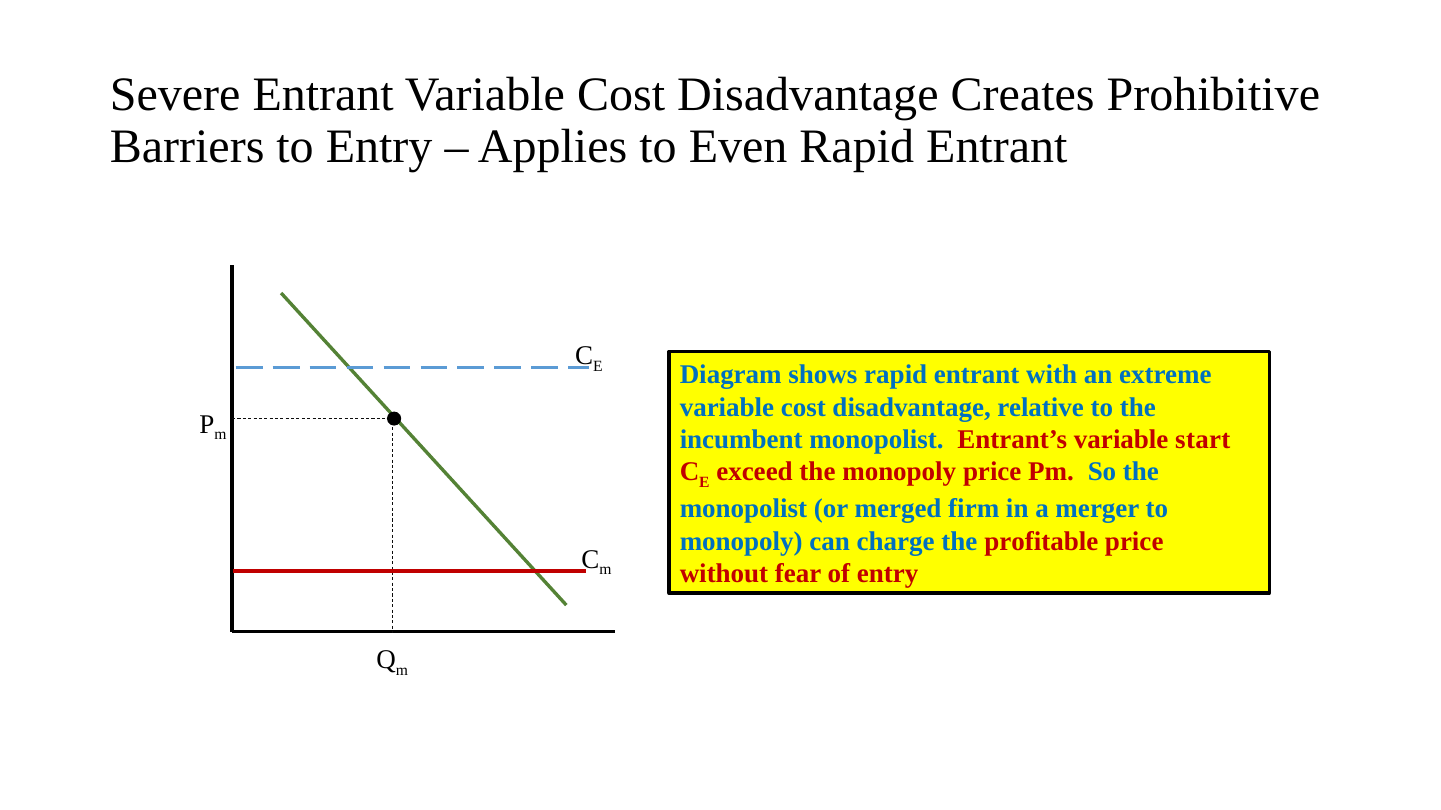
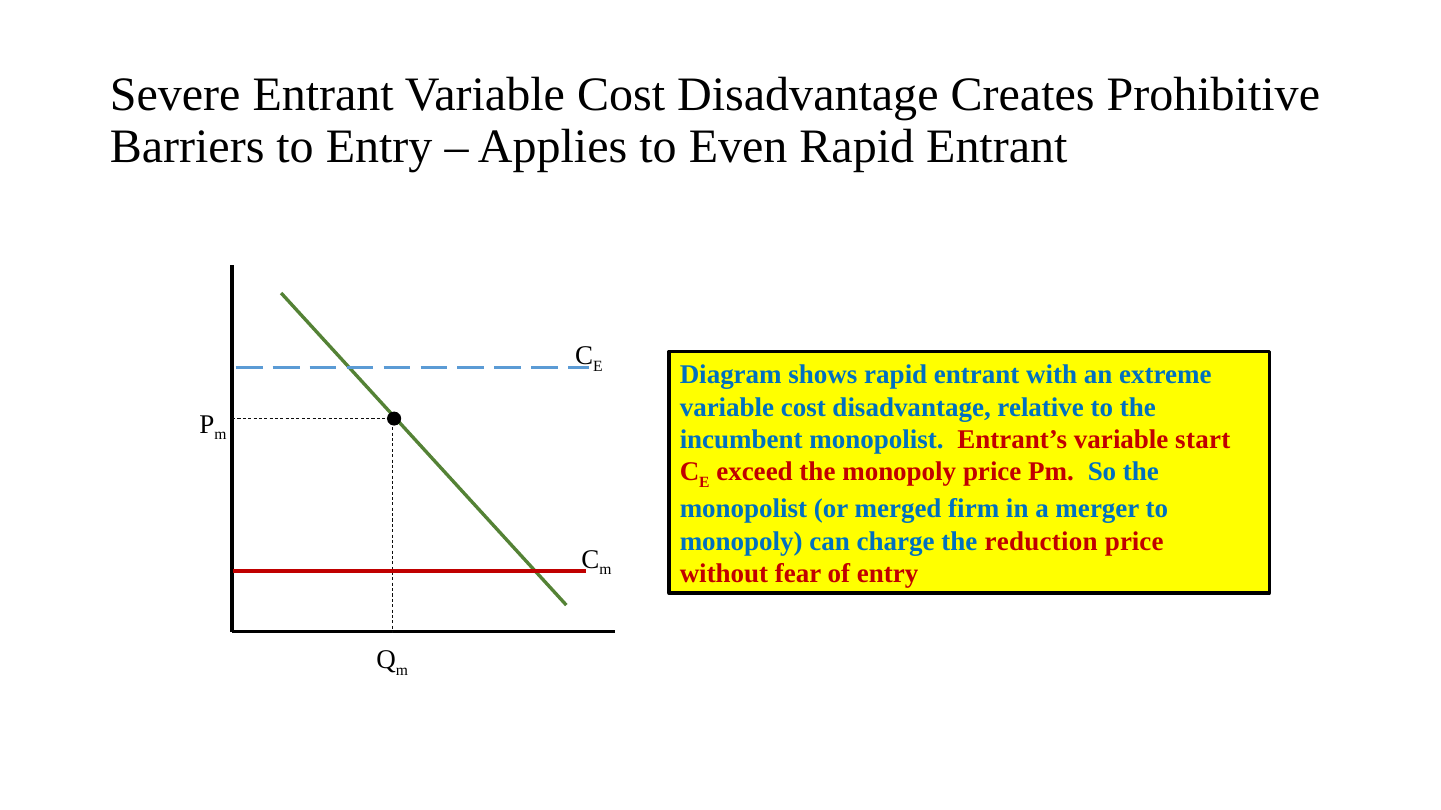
profitable: profitable -> reduction
